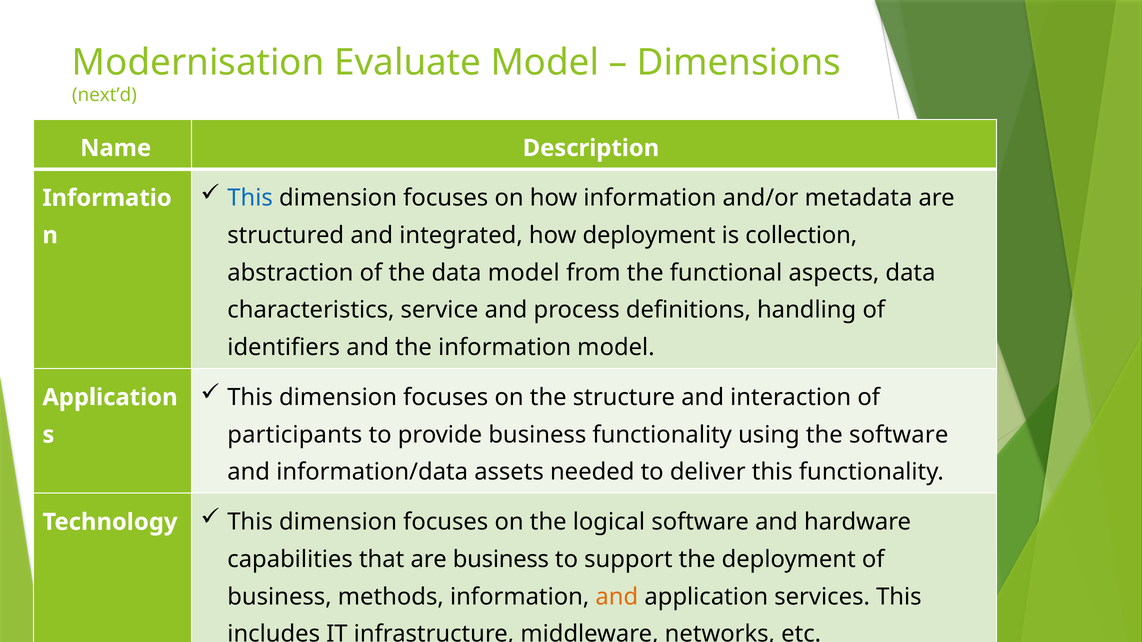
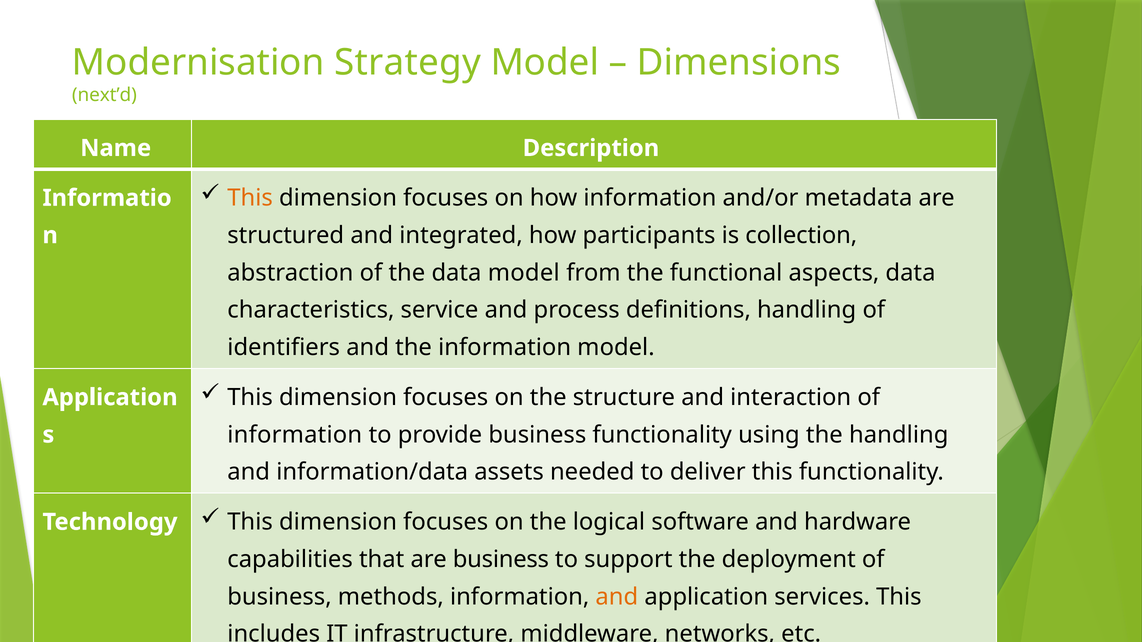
Evaluate: Evaluate -> Strategy
This at (250, 198) colour: blue -> orange
how deployment: deployment -> participants
participants at (295, 435): participants -> information
the software: software -> handling
